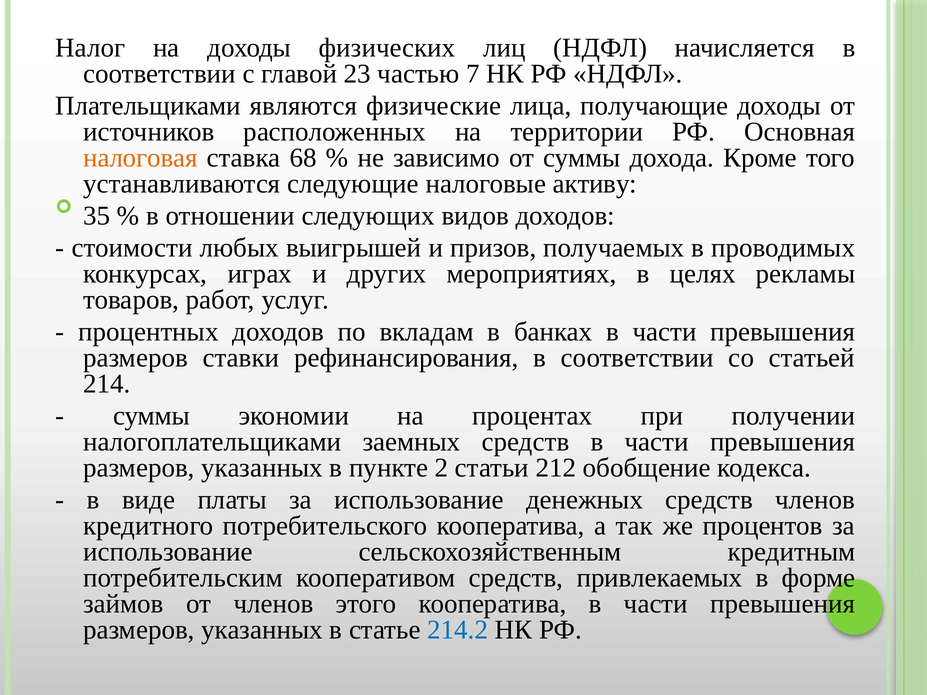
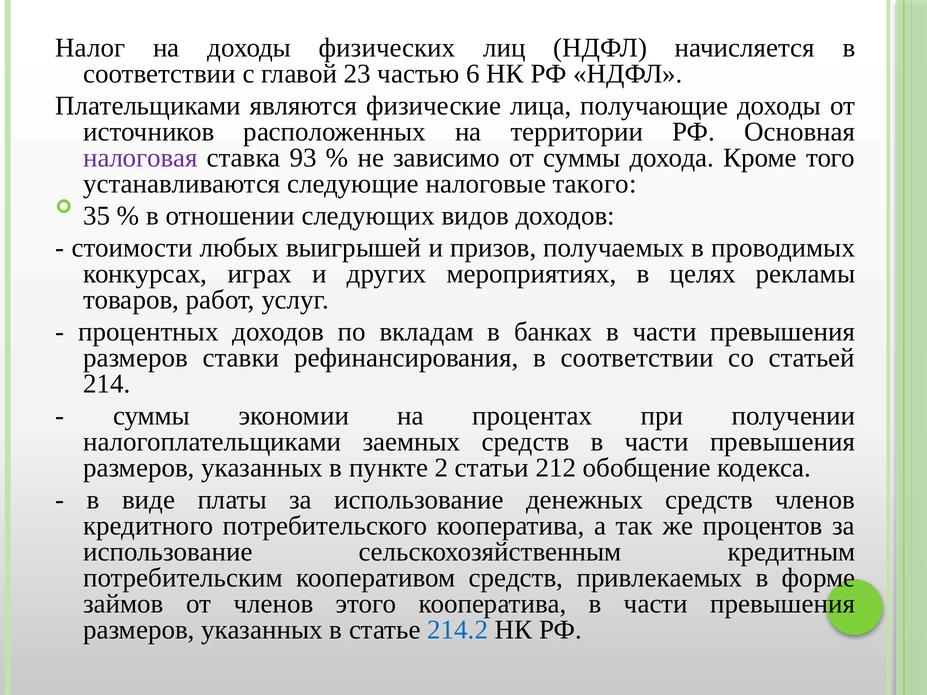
7: 7 -> 6
налоговая colour: orange -> purple
68: 68 -> 93
активу: активу -> такого
